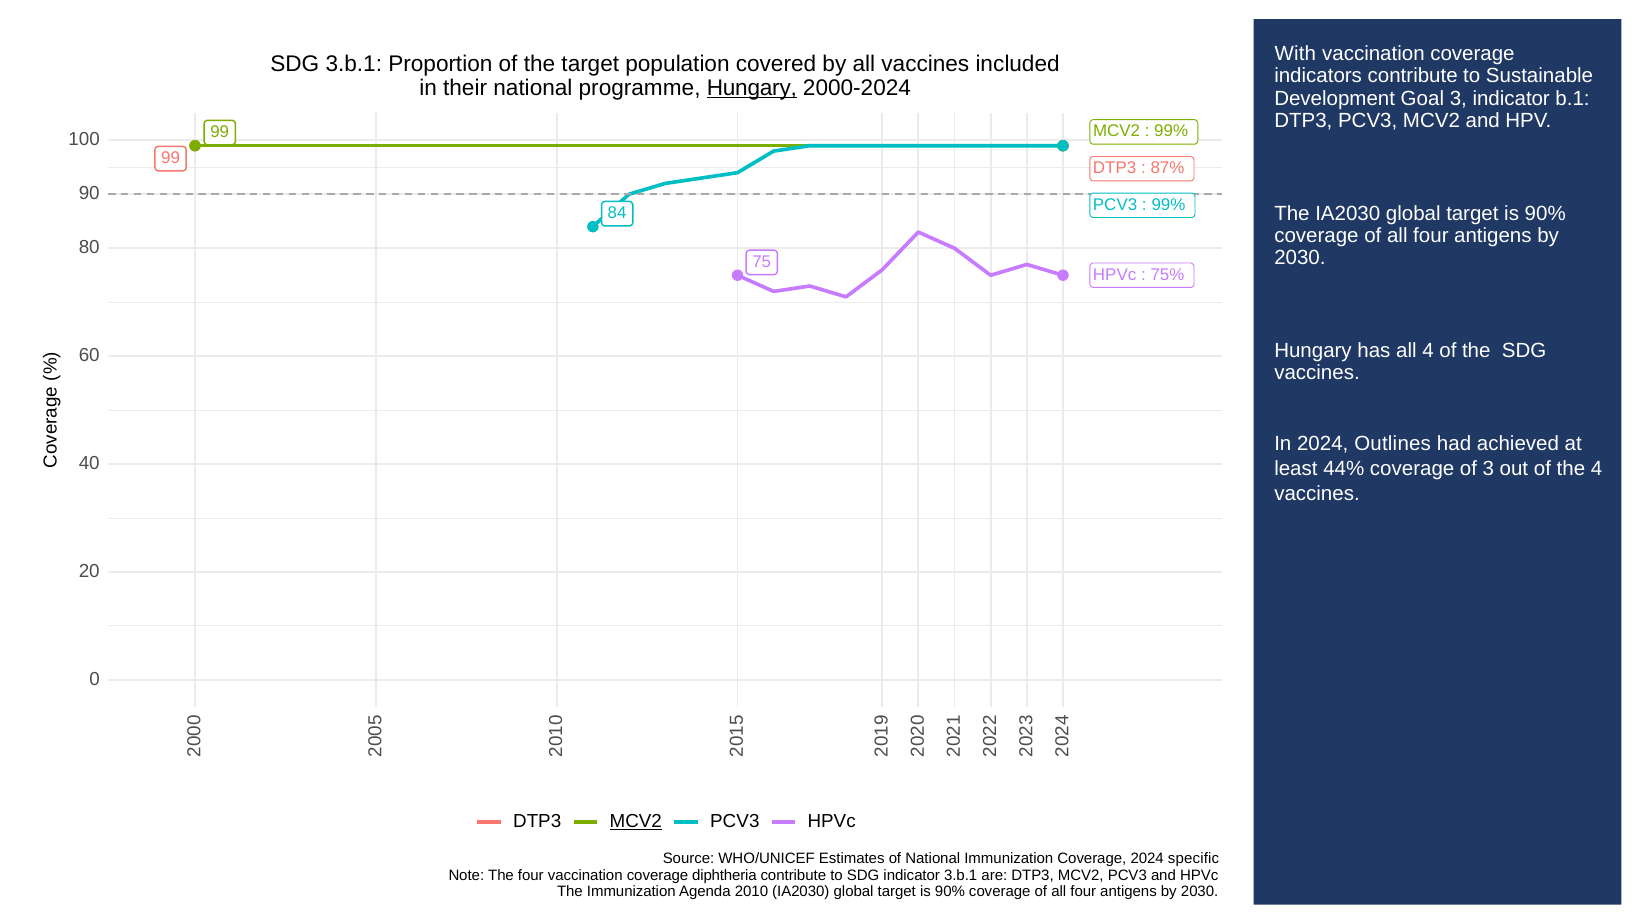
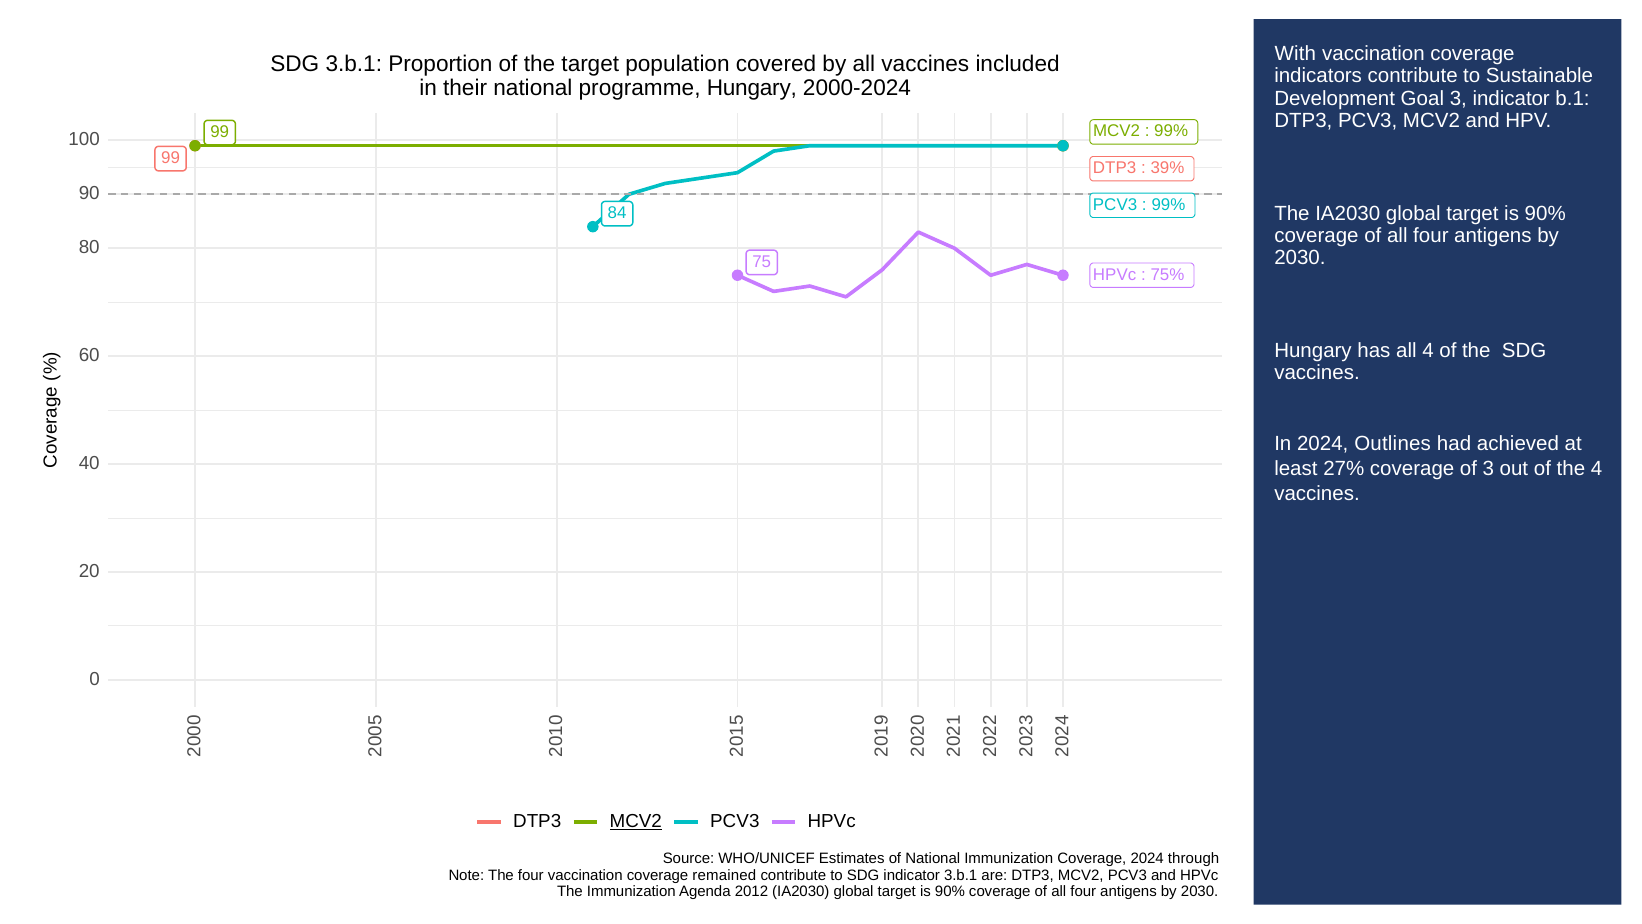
Hungary at (752, 88) underline: present -> none
87%: 87% -> 39%
44%: 44% -> 27%
specific: specific -> through
diphtheria: diphtheria -> remained
2010: 2010 -> 2012
